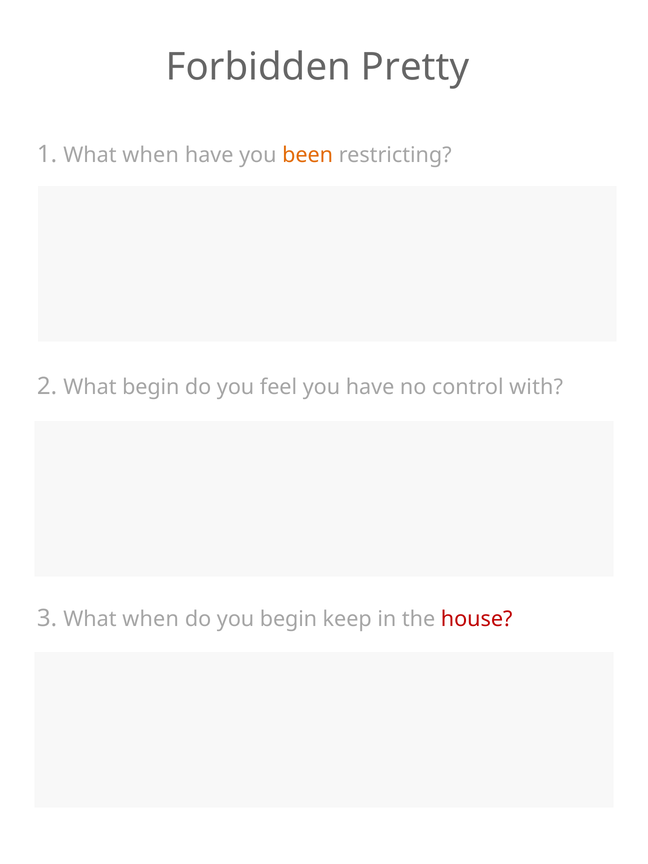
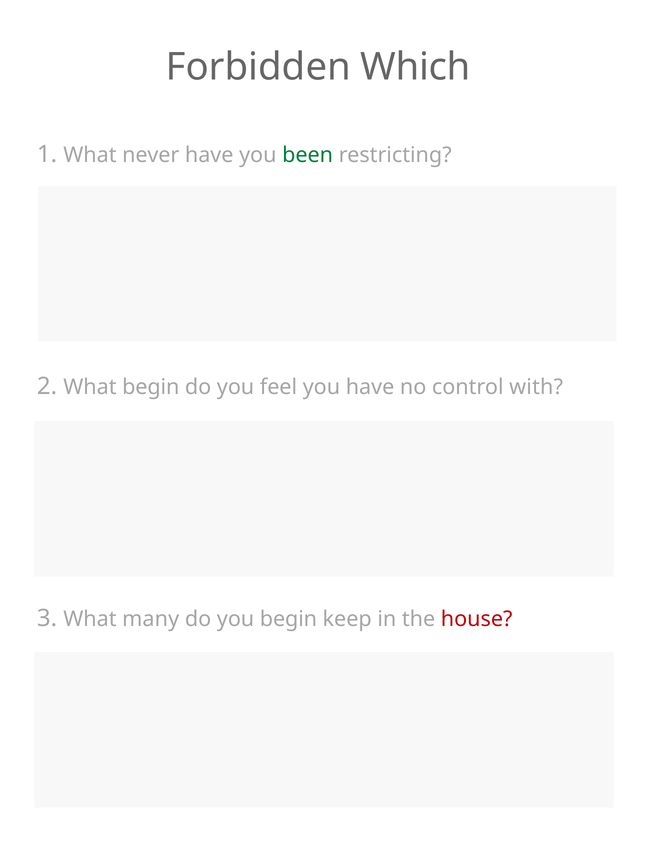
Pretty: Pretty -> Which
1 What when: when -> never
been colour: orange -> green
3 What when: when -> many
